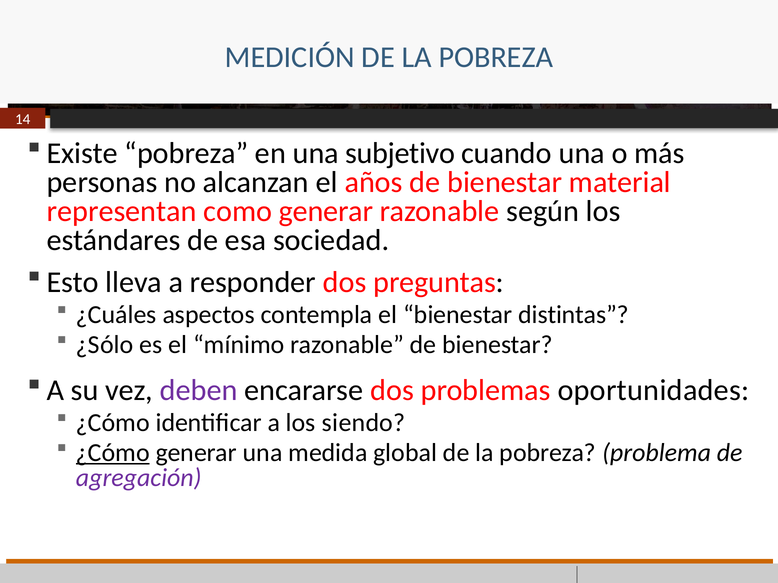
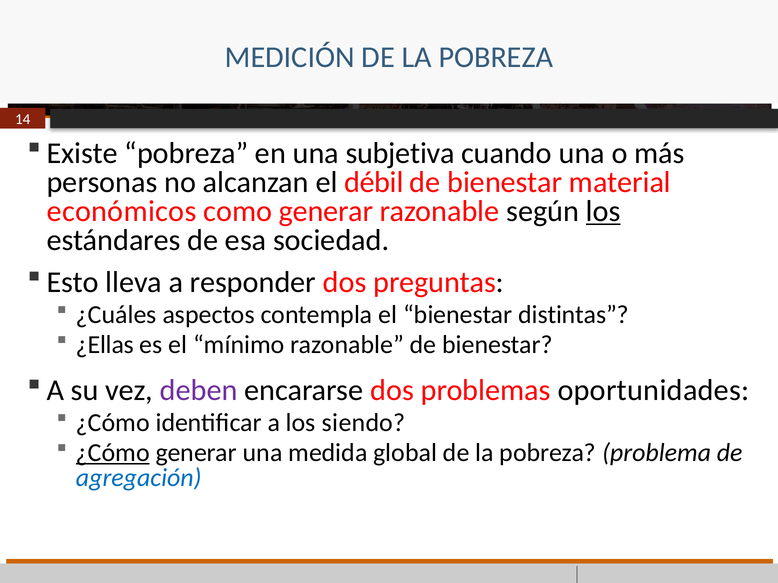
subjetivo: subjetivo -> subjetiva
años: años -> débil
representan: representan -> económicos
los at (603, 211) underline: none -> present
¿Sólo: ¿Sólo -> ¿Ellas
agregación colour: purple -> blue
